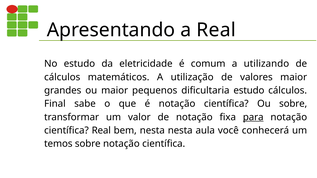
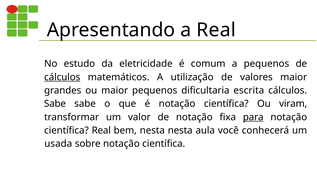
a utilizando: utilizando -> pequenos
cálculos at (62, 77) underline: none -> present
dificultaria estudo: estudo -> escrita
Final at (55, 104): Final -> Sabe
Ou sobre: sobre -> viram
temos: temos -> usada
